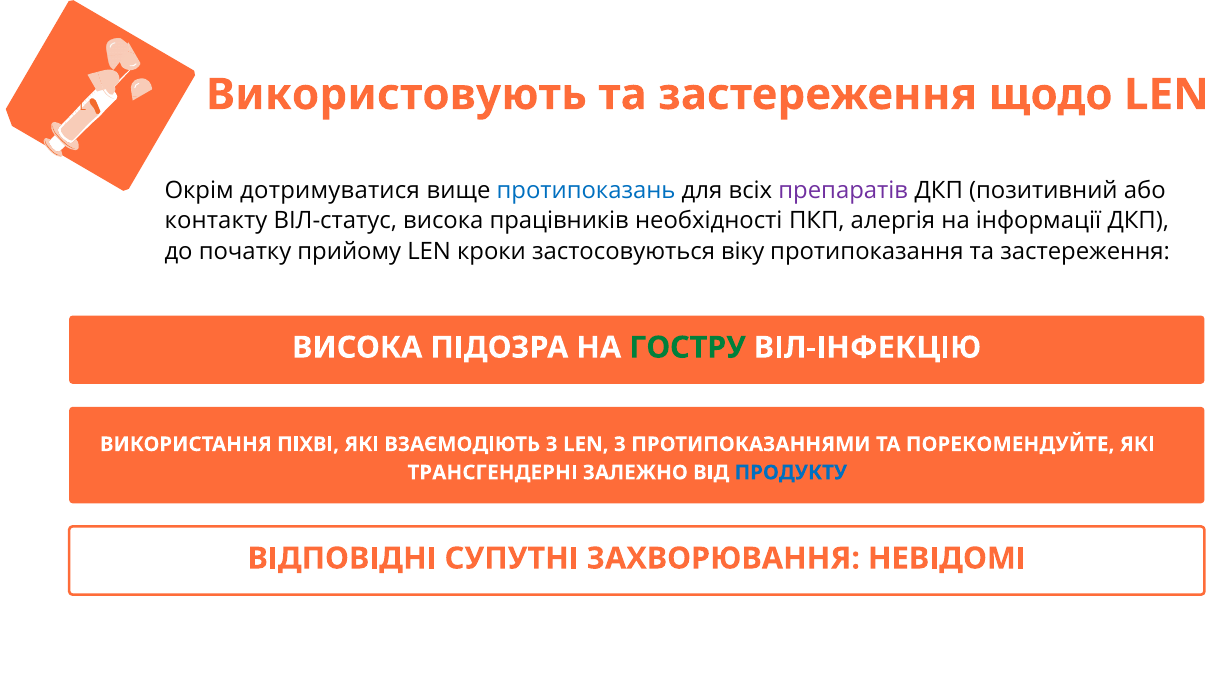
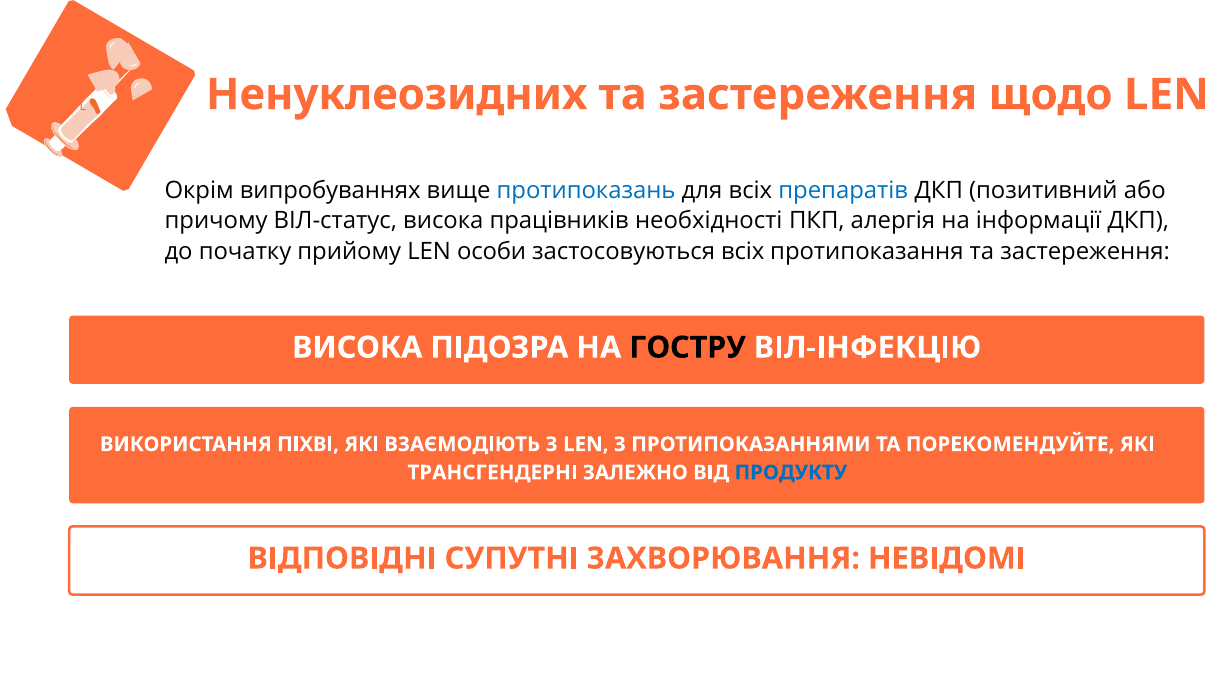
Використовують: Використовують -> Ненуклеозидних
дотримуватися: дотримуватися -> випробуваннях
препаратів colour: purple -> blue
контакту: контакту -> причому
кроки: кроки -> особи
застосовуються віку: віку -> всіх
ГОСТРУ colour: green -> black
